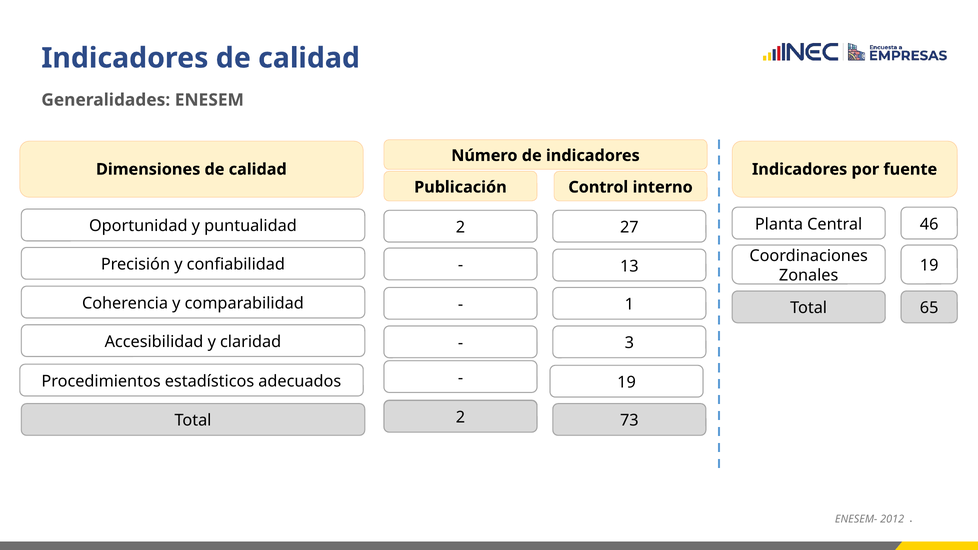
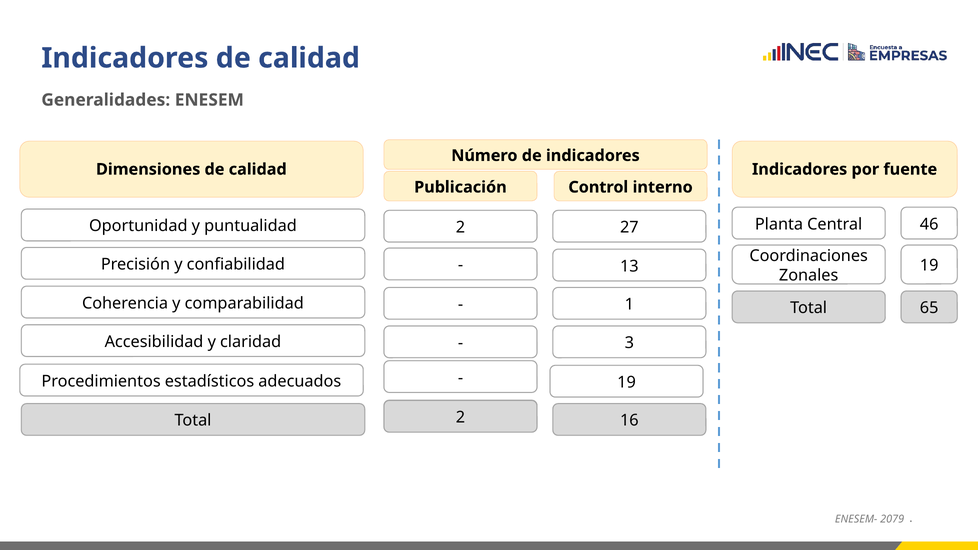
73: 73 -> 16
2012: 2012 -> 2079
